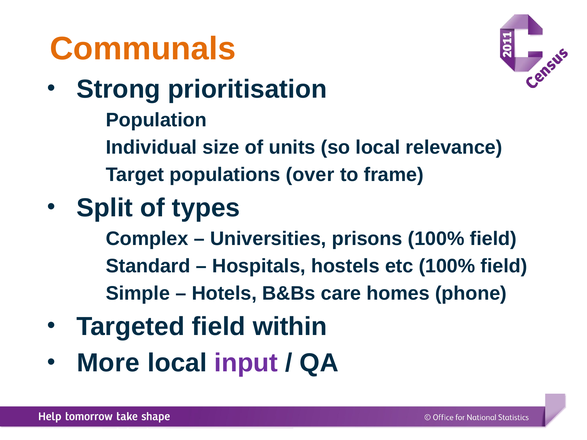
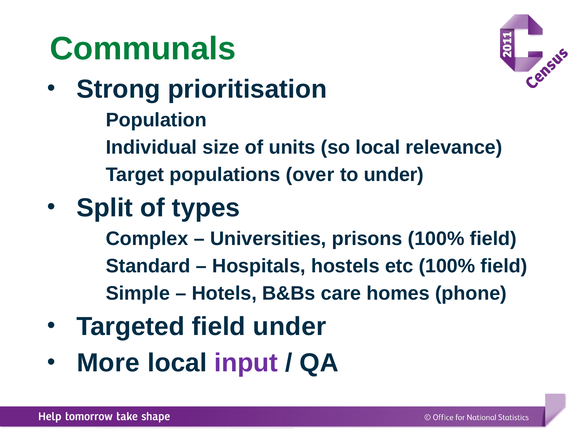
Communals colour: orange -> green
to frame: frame -> under
field within: within -> under
